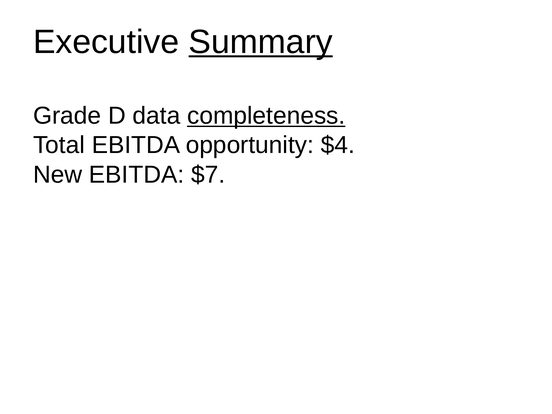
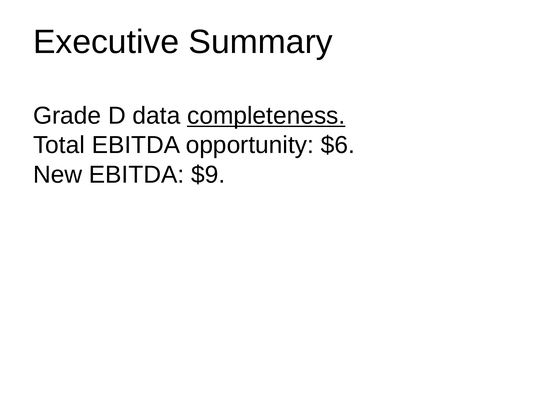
Summary underline: present -> none
$4: $4 -> $6
$7: $7 -> $9
